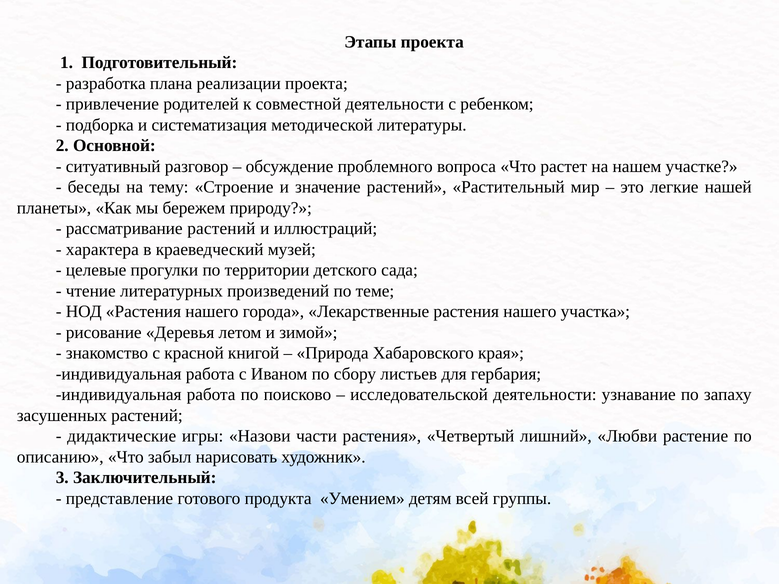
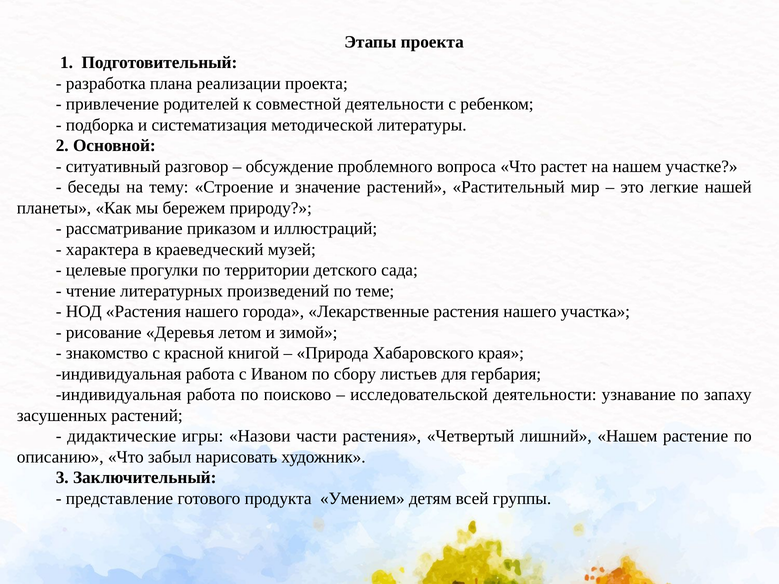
рассматривание растений: растений -> приказом
лишний Любви: Любви -> Нашем
